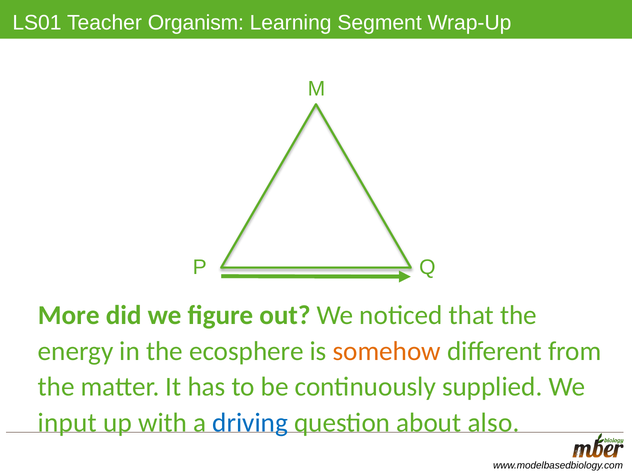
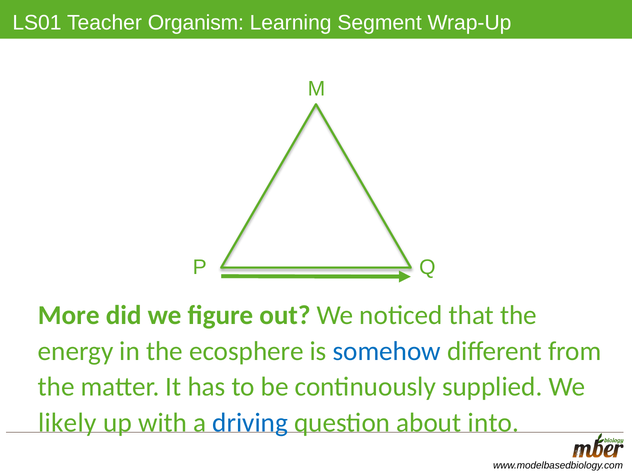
somehow colour: orange -> blue
input: input -> likely
also: also -> into
